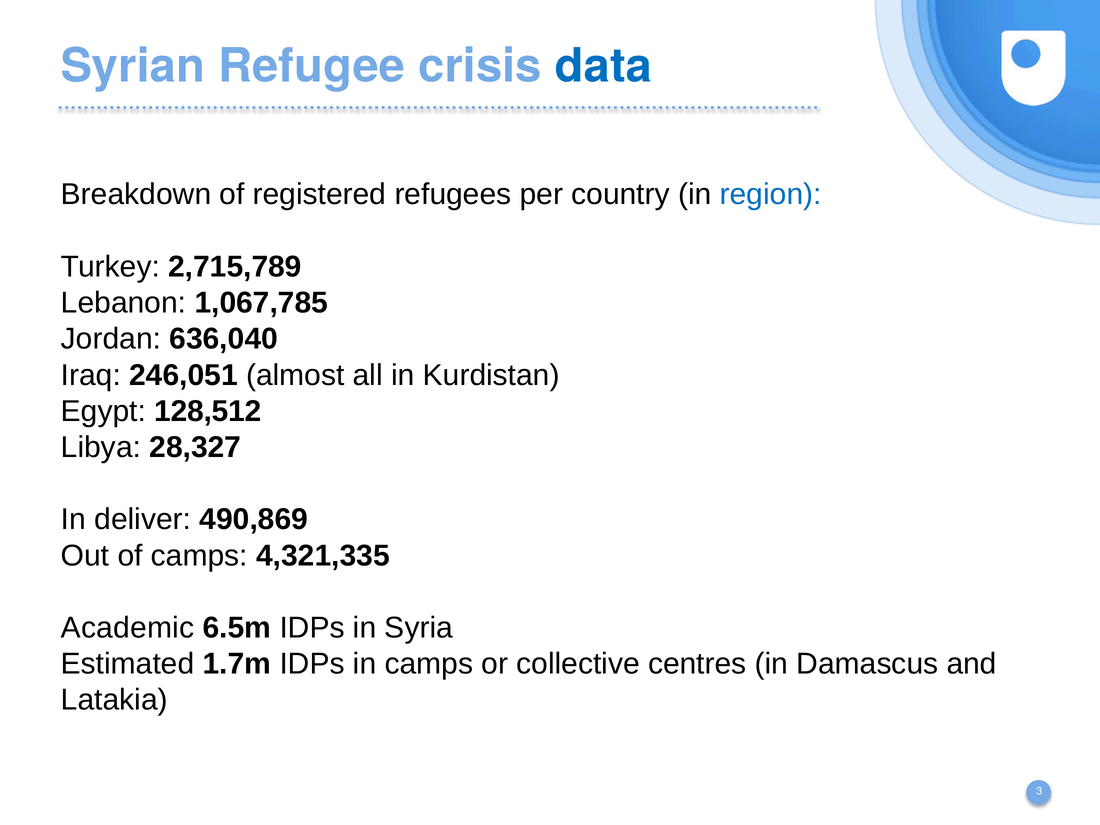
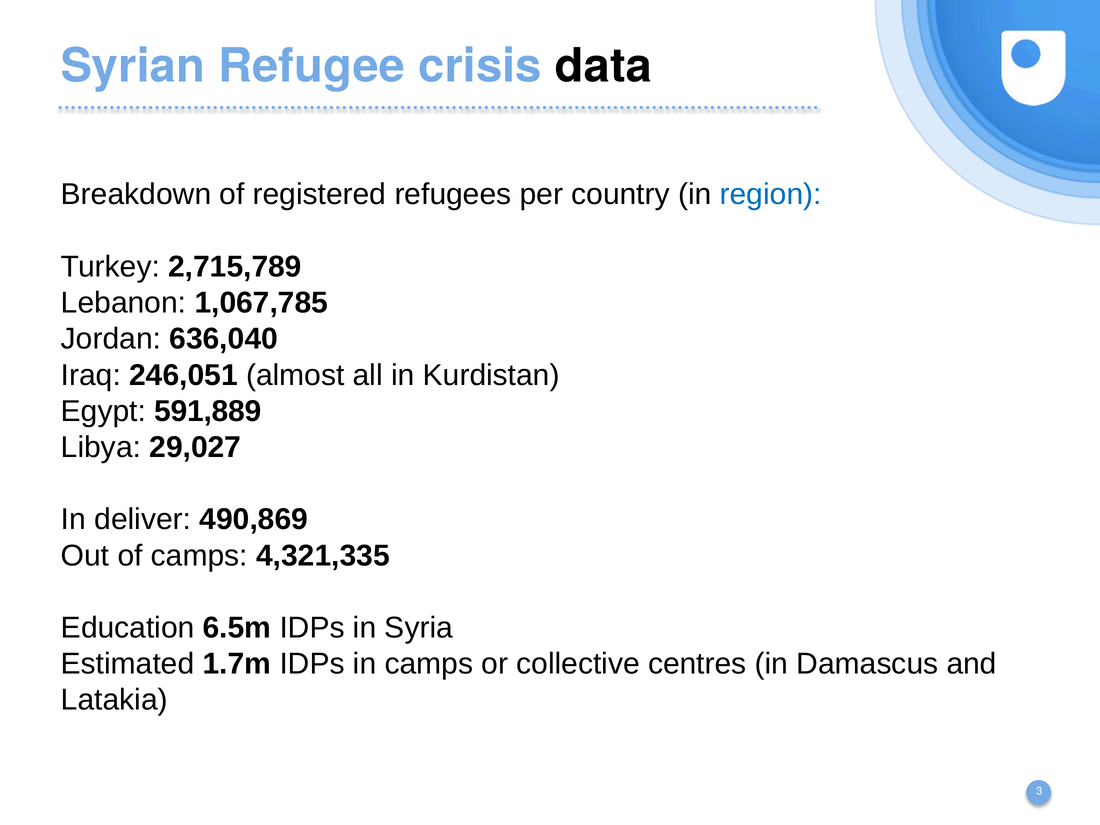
data colour: blue -> black
128,512: 128,512 -> 591,889
28,327: 28,327 -> 29,027
Academic: Academic -> Education
